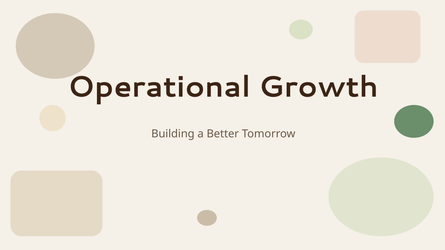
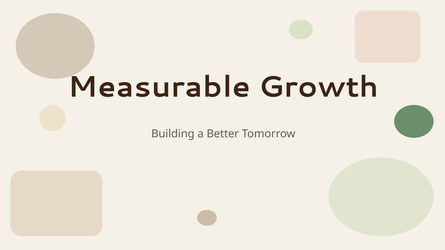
Operational: Operational -> Measurable
